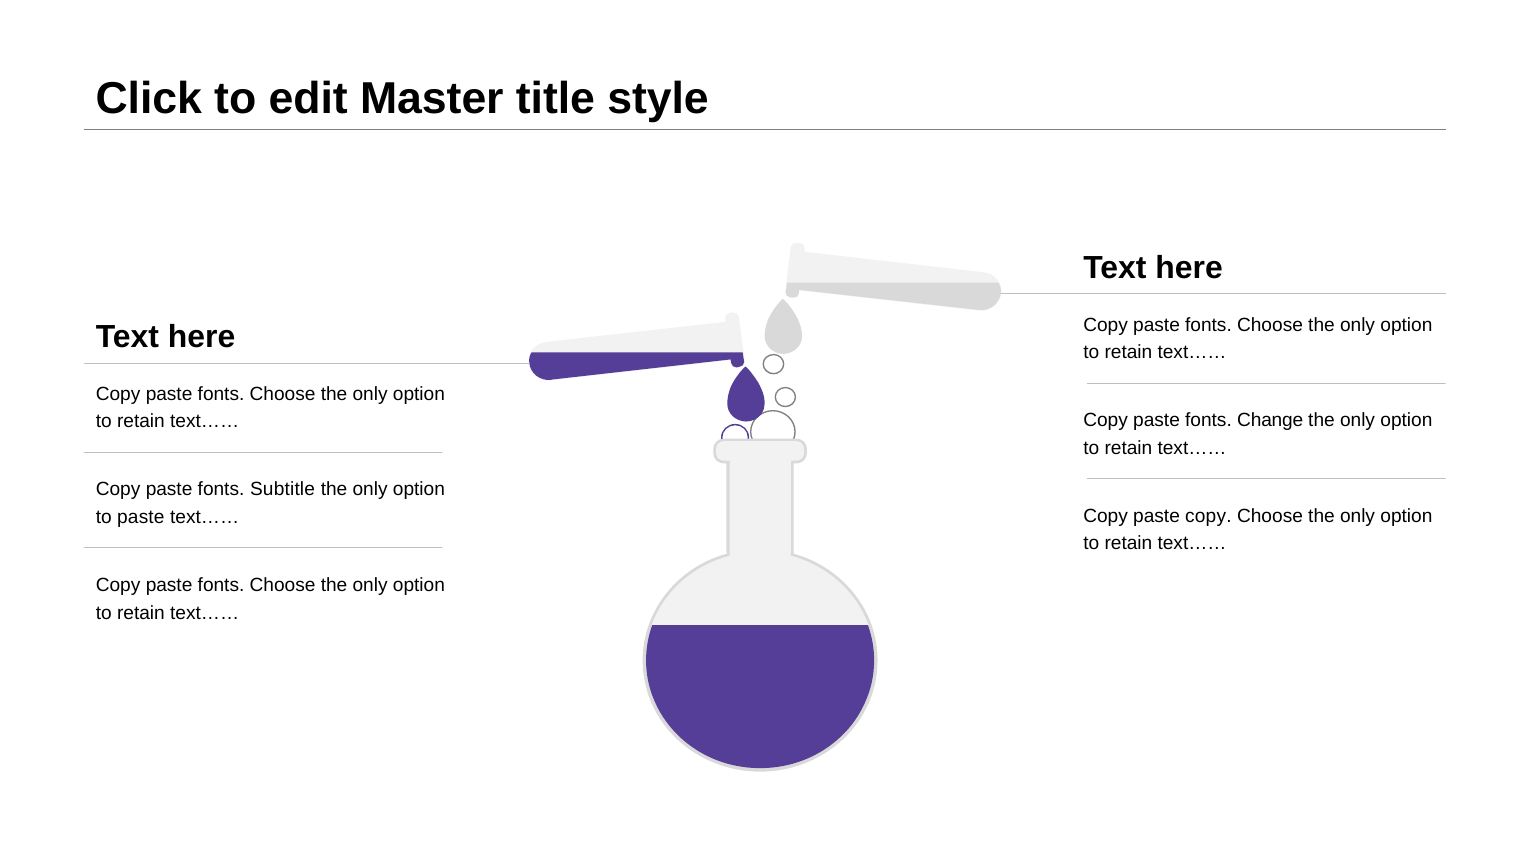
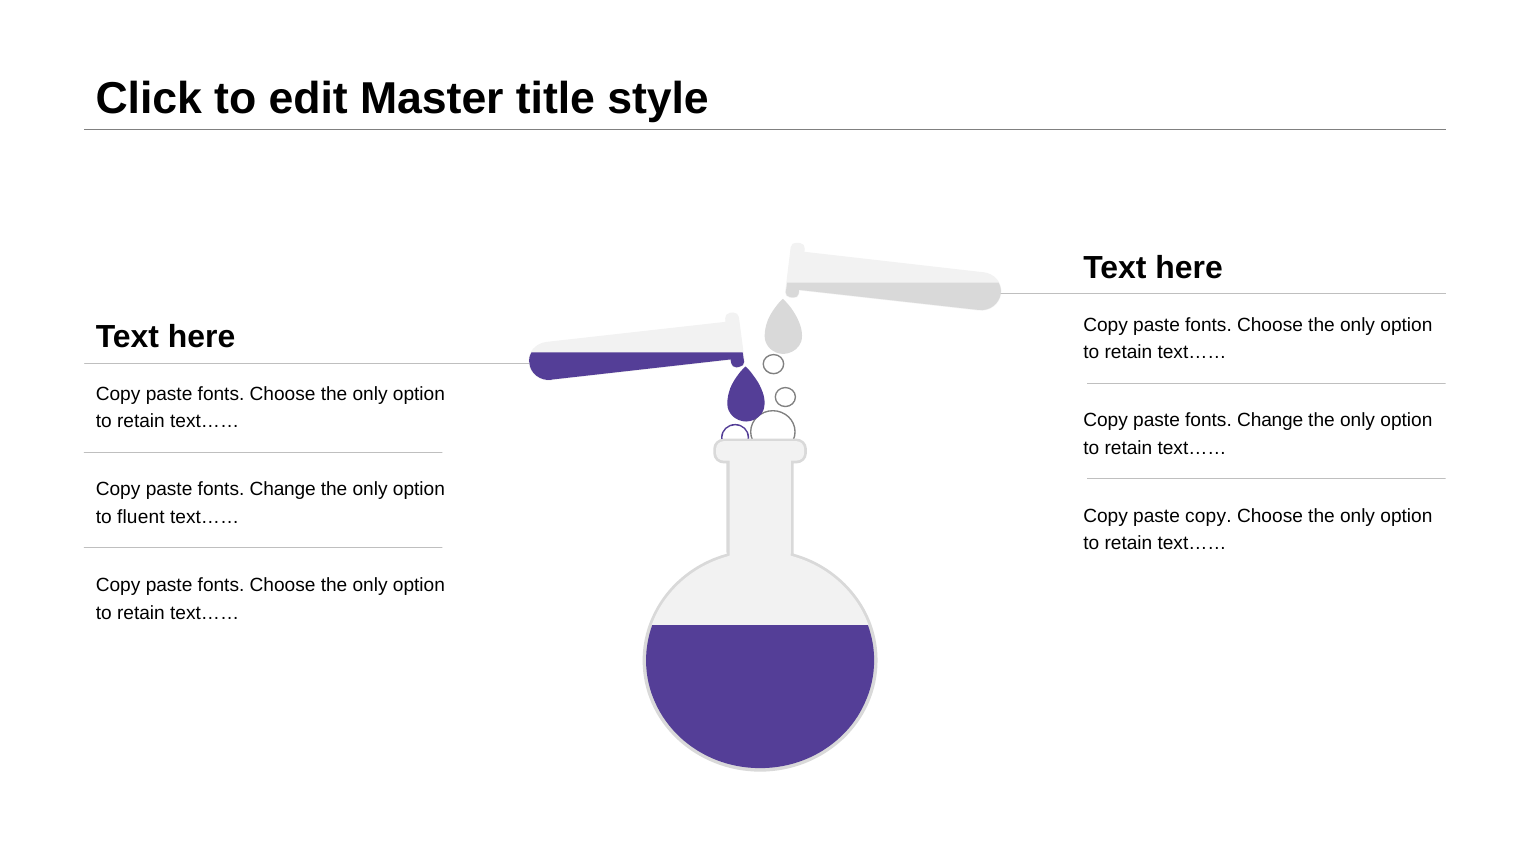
Subtitle at (283, 489): Subtitle -> Change
to paste: paste -> fluent
